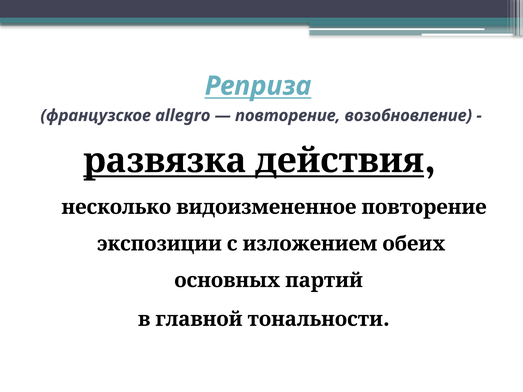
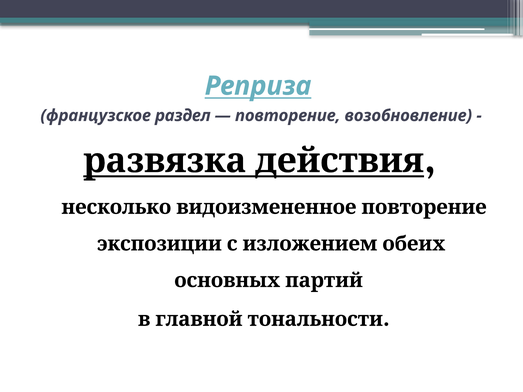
allegro: allegro -> раздел
